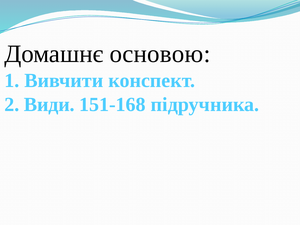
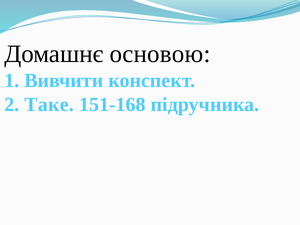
Види: Види -> Таке
